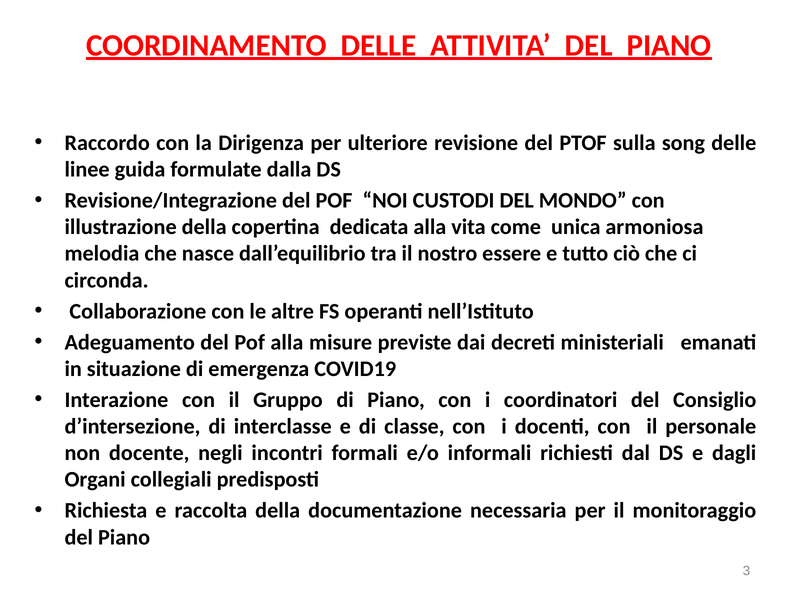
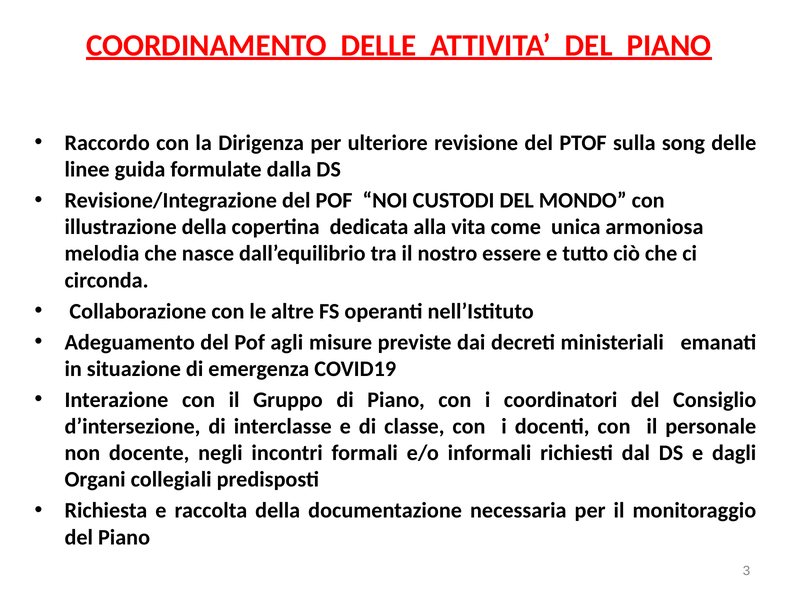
Pof alla: alla -> agli
